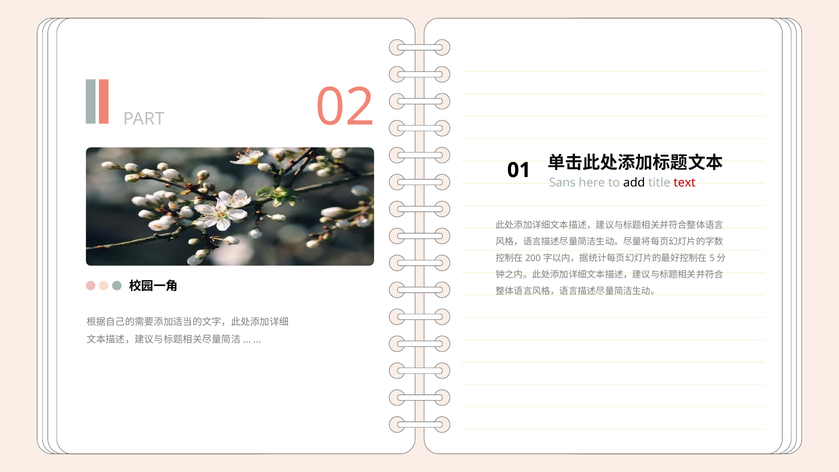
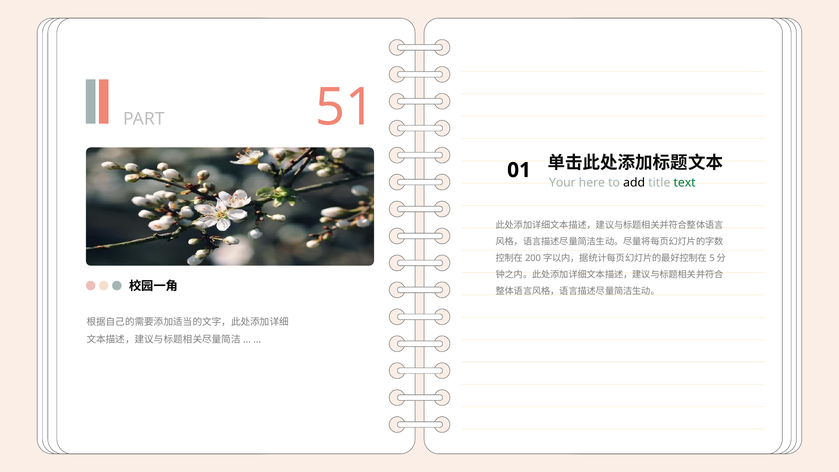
02: 02 -> 51
Sans: Sans -> Your
text colour: red -> green
